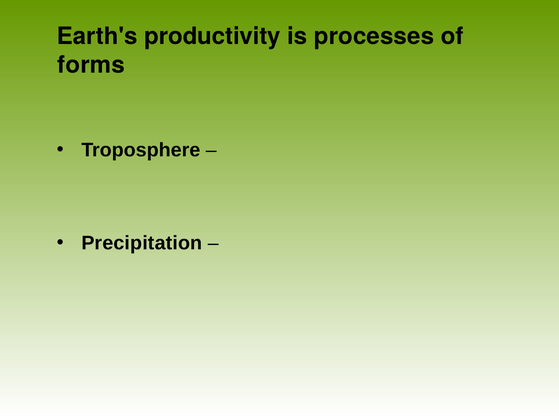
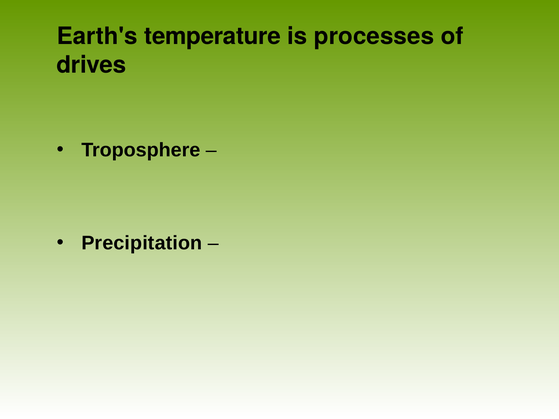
productivity: productivity -> temperature
forms: forms -> drives
